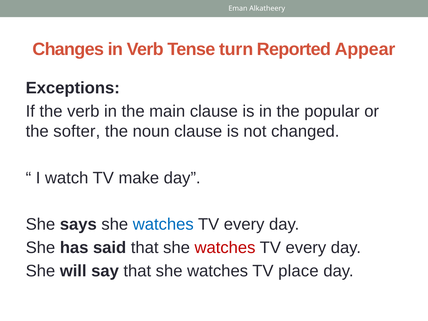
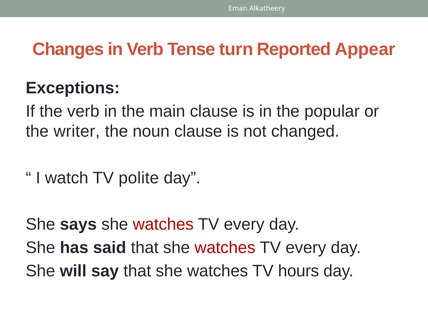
softer: softer -> writer
make: make -> polite
watches at (163, 224) colour: blue -> red
place: place -> hours
